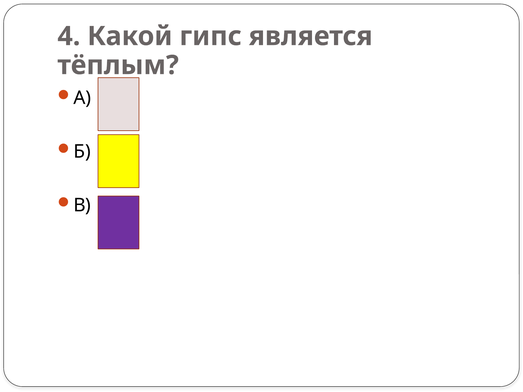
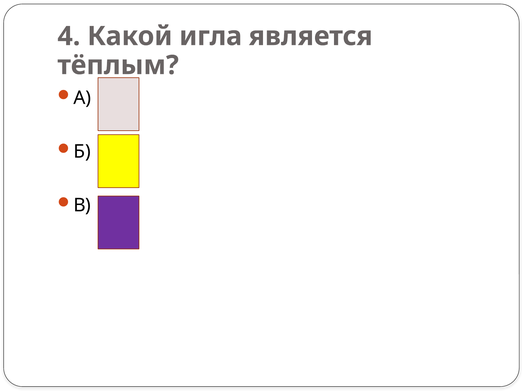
гипс: гипс -> игла
